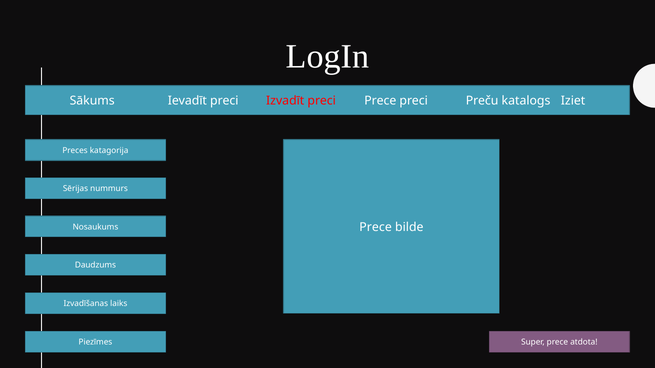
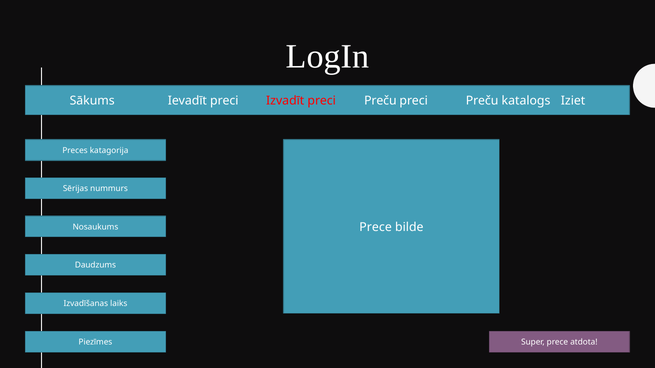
Izvadīt preci Prece: Prece -> Preču
